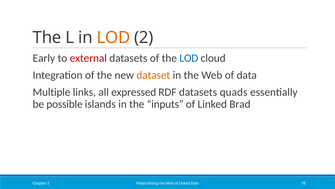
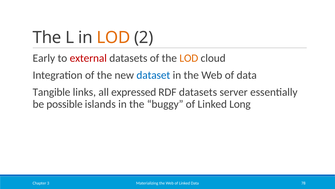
LOD at (189, 58) colour: blue -> orange
dataset colour: orange -> blue
Multiple: Multiple -> Tangible
quads: quads -> server
inputs: inputs -> buggy
Brad: Brad -> Long
